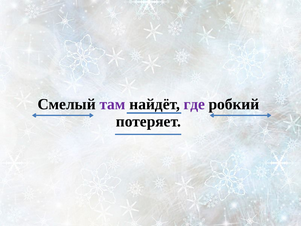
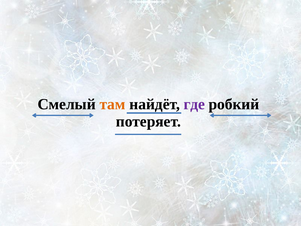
там colour: purple -> orange
